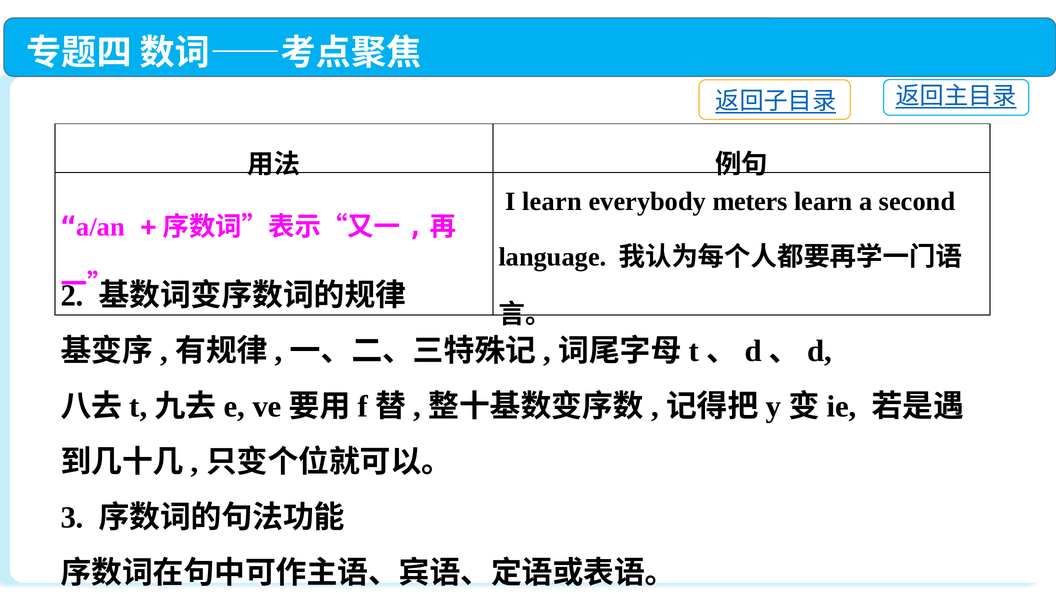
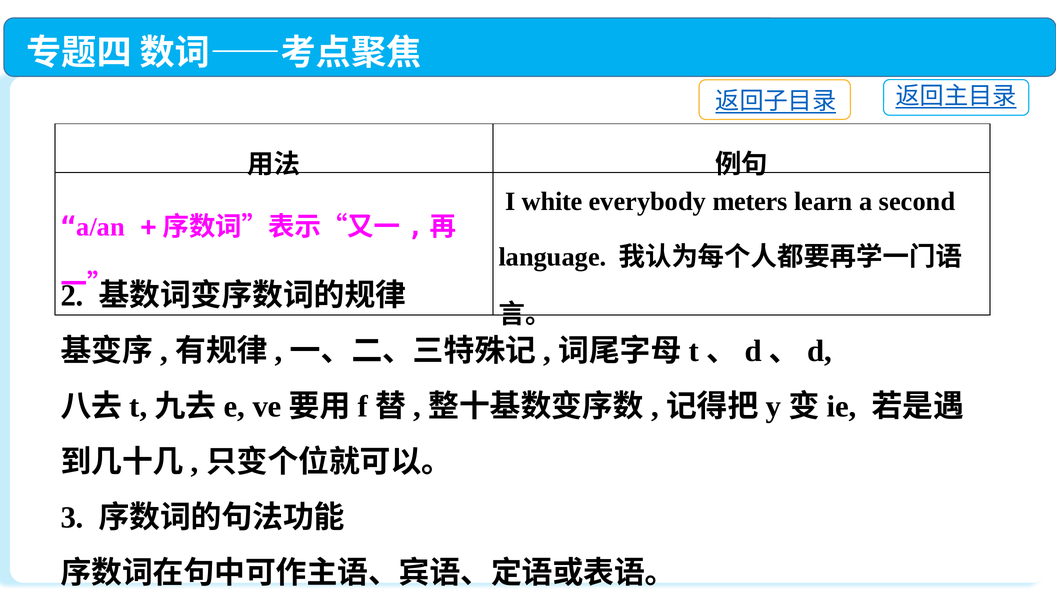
I learn: learn -> white
